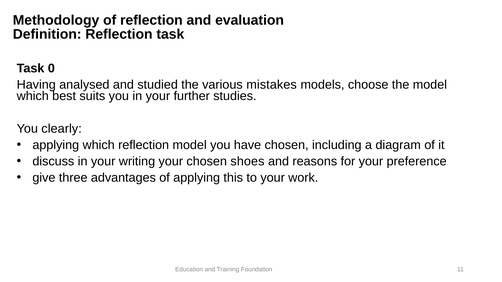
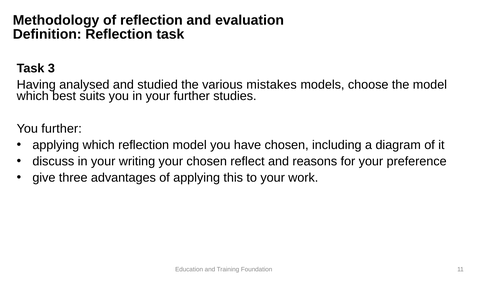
0: 0 -> 3
You clearly: clearly -> further
shoes: shoes -> reflect
